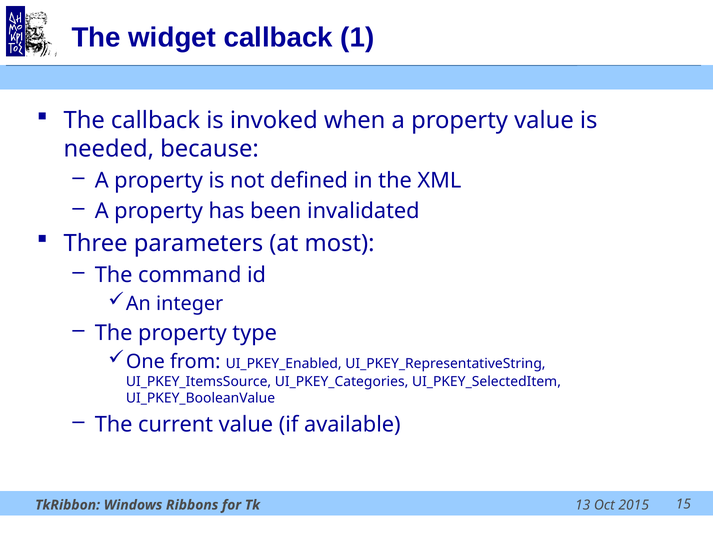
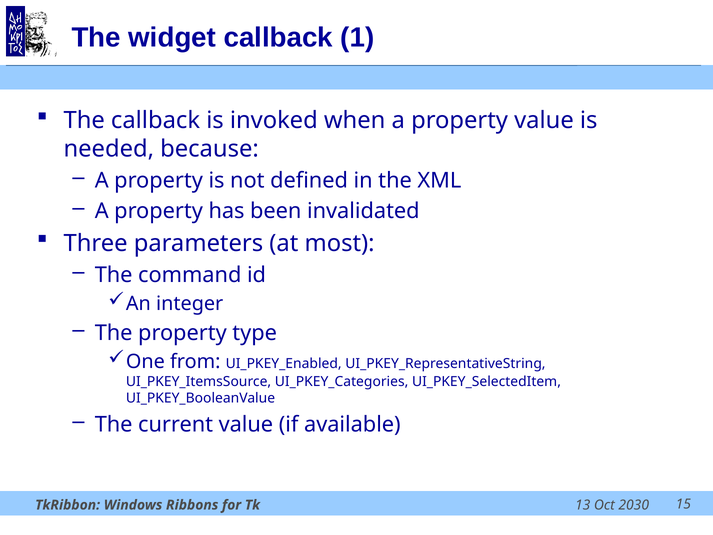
2015: 2015 -> 2030
